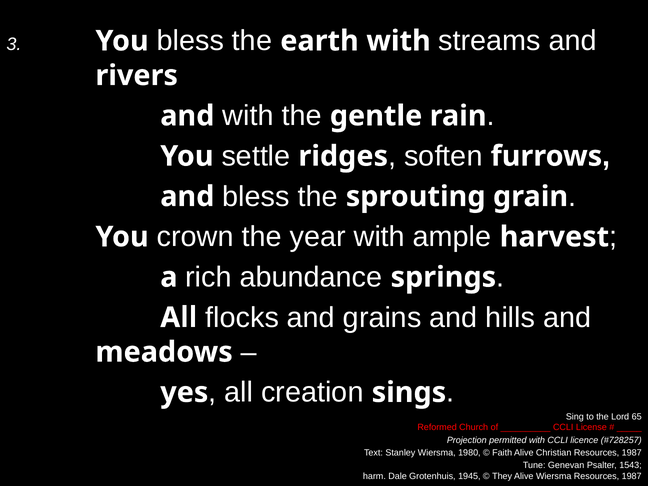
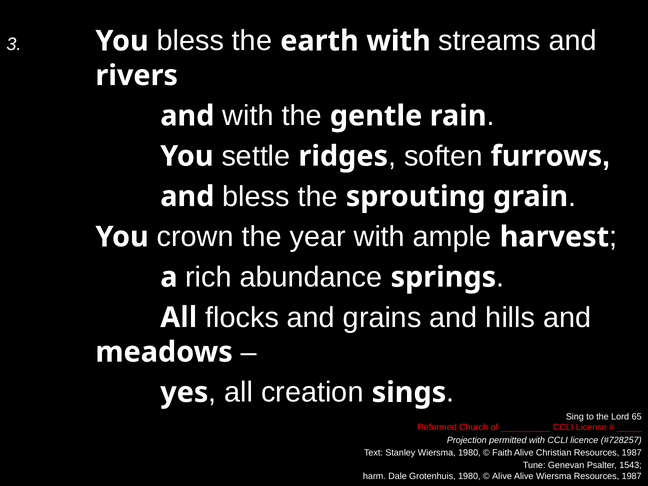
Grotenhuis 1945: 1945 -> 1980
They at (502, 476): They -> Alive
